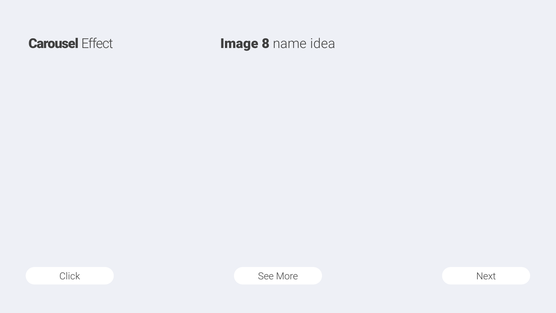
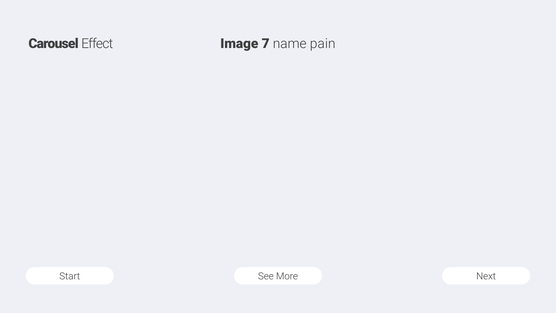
8: 8 -> 7
idea: idea -> pain
Click: Click -> Start
